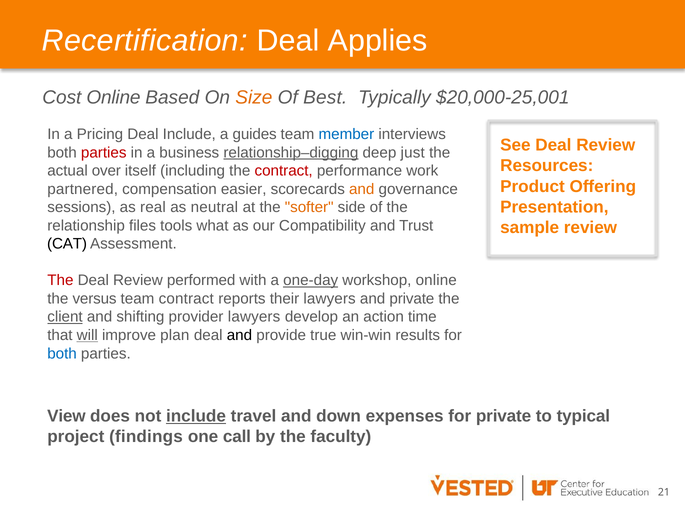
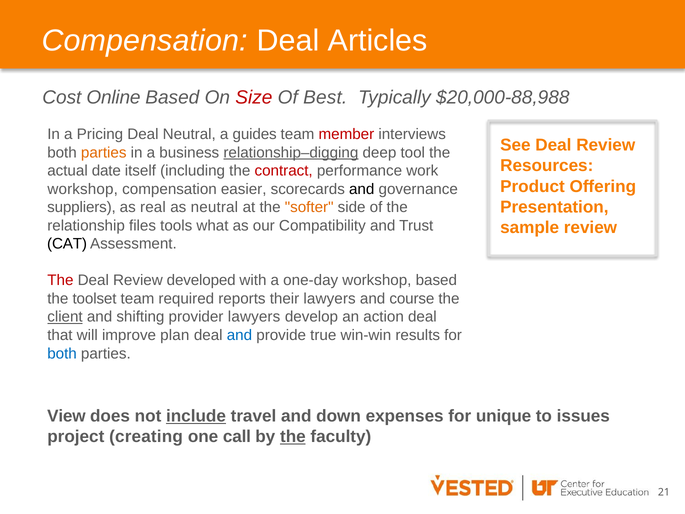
Recertification at (145, 41): Recertification -> Compensation
Applies: Applies -> Articles
Size colour: orange -> red
$20,000-25,001: $20,000-25,001 -> $20,000-88,988
Deal Include: Include -> Neutral
member colour: blue -> red
parties at (104, 152) colour: red -> orange
just: just -> tool
over: over -> date
partnered at (83, 189): partnered -> workshop
and at (362, 189) colour: orange -> black
sessions: sessions -> suppliers
performed: performed -> developed
one-day underline: present -> none
workshop online: online -> based
versus: versus -> toolset
team contract: contract -> required
and private: private -> course
action time: time -> deal
will underline: present -> none
and at (239, 335) colour: black -> blue
for private: private -> unique
typical: typical -> issues
findings: findings -> creating
the at (293, 436) underline: none -> present
